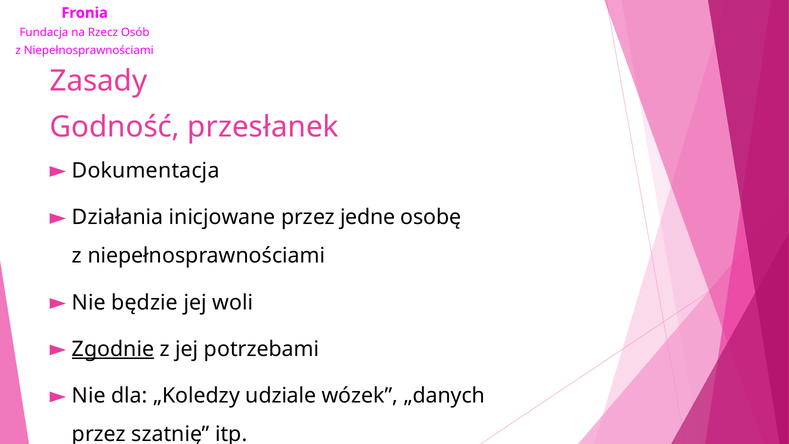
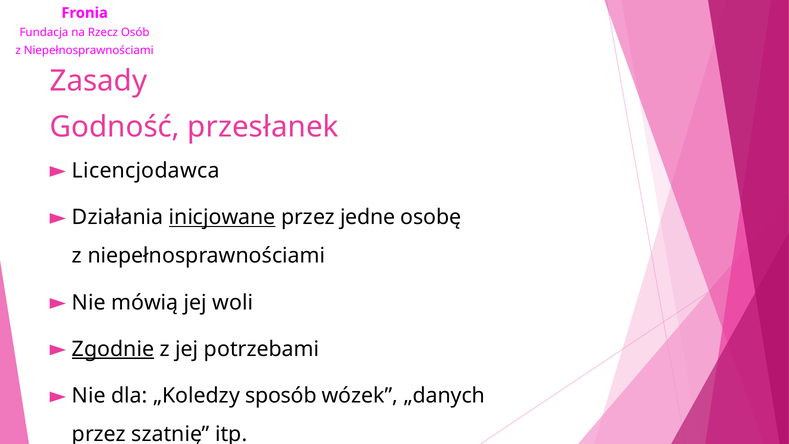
Dokumentacja: Dokumentacja -> Licencjodawca
inicjowane underline: none -> present
będzie: będzie -> mówią
udziale: udziale -> sposób
